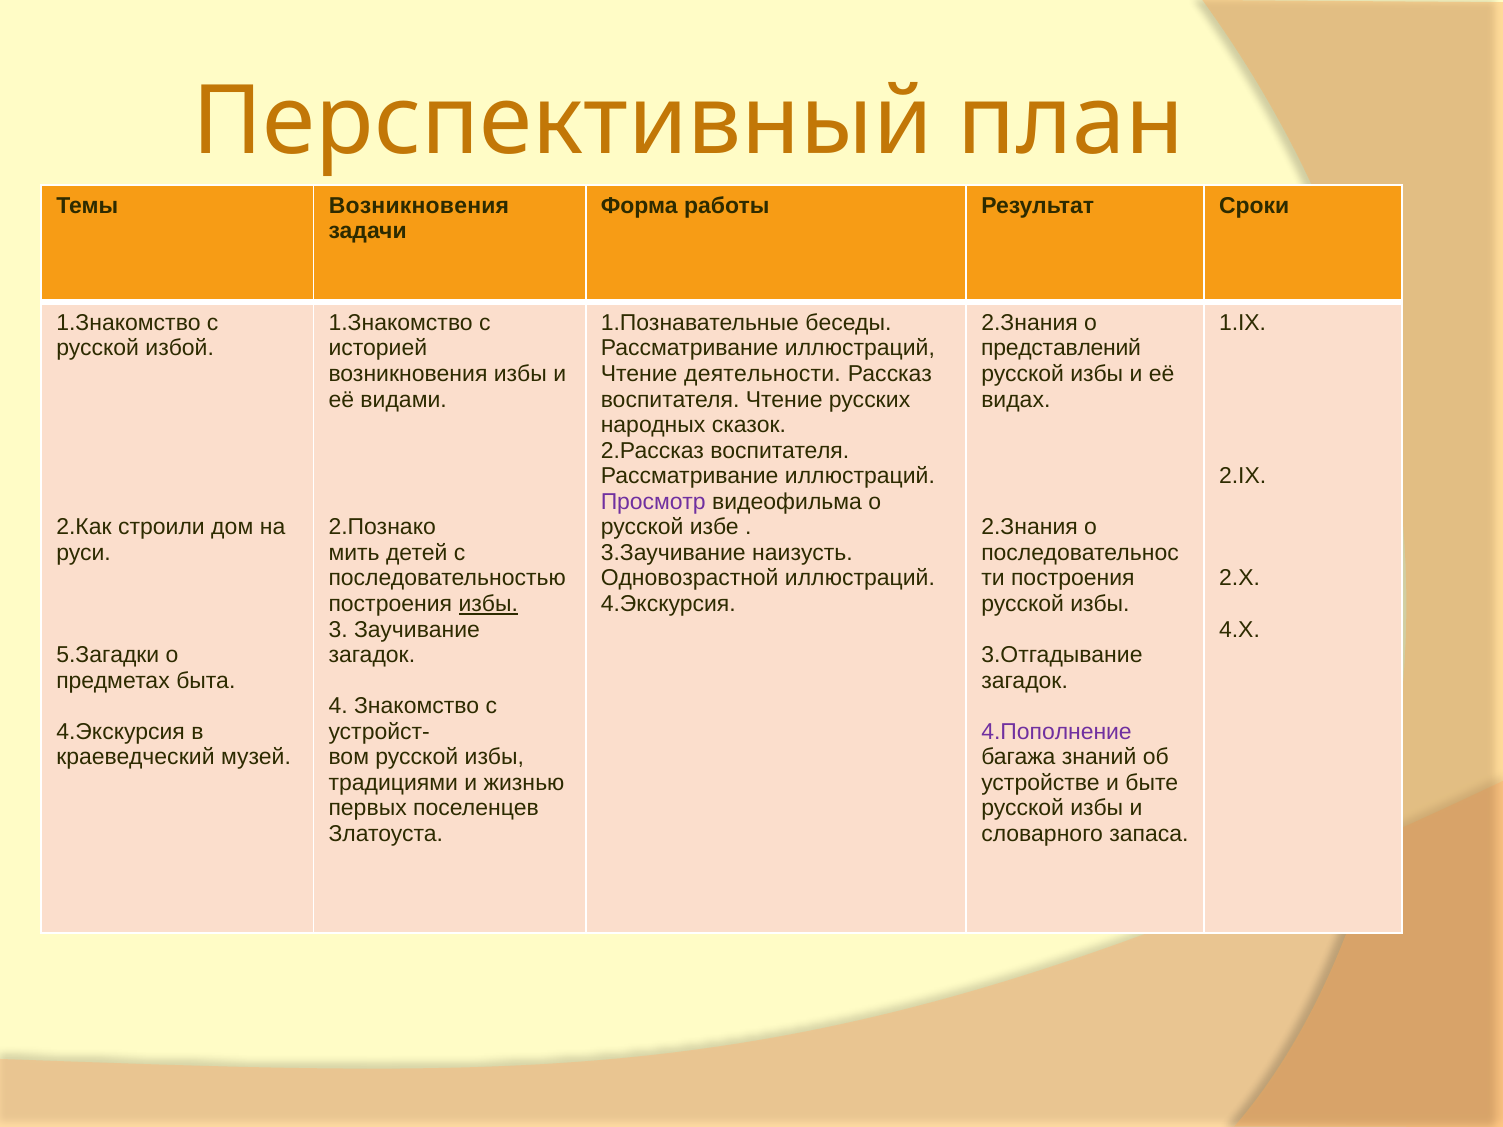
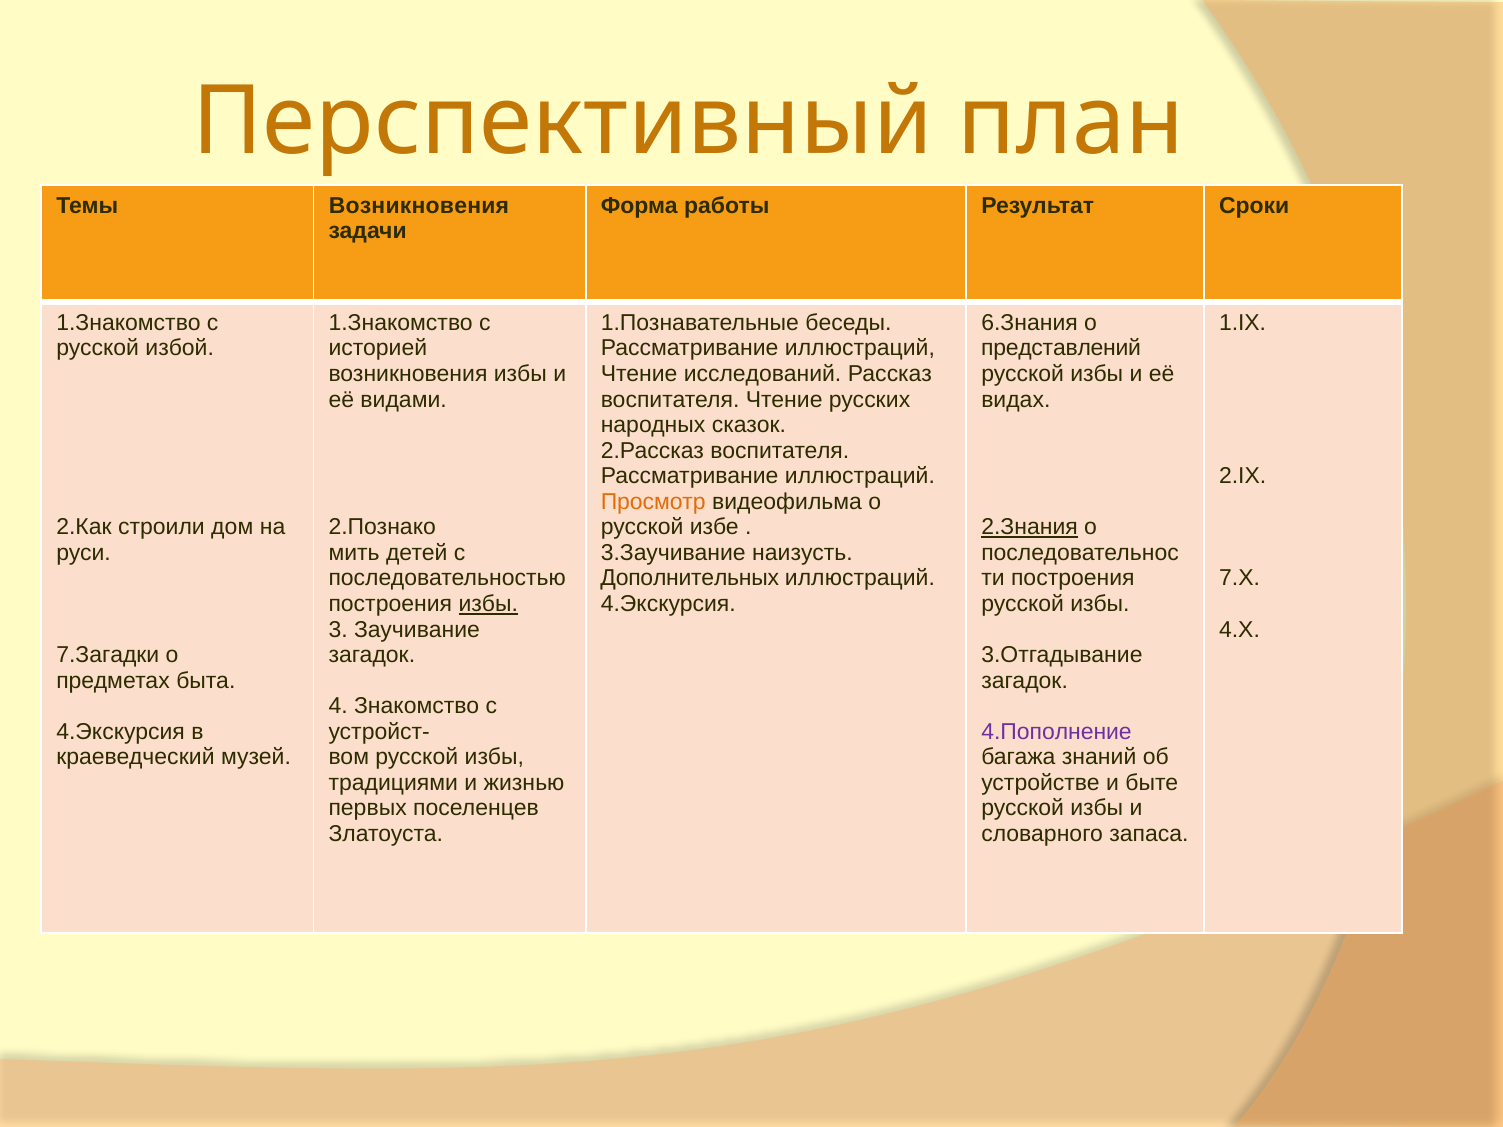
2.Знания at (1030, 323): 2.Знания -> 6.Знания
деятельности: деятельности -> исследований
Просмотр colour: purple -> orange
2.Знания at (1030, 527) underline: none -> present
Одновозрастной: Одновозрастной -> Дополнительных
2.X: 2.X -> 7.X
5.Загадки: 5.Загадки -> 7.Загадки
